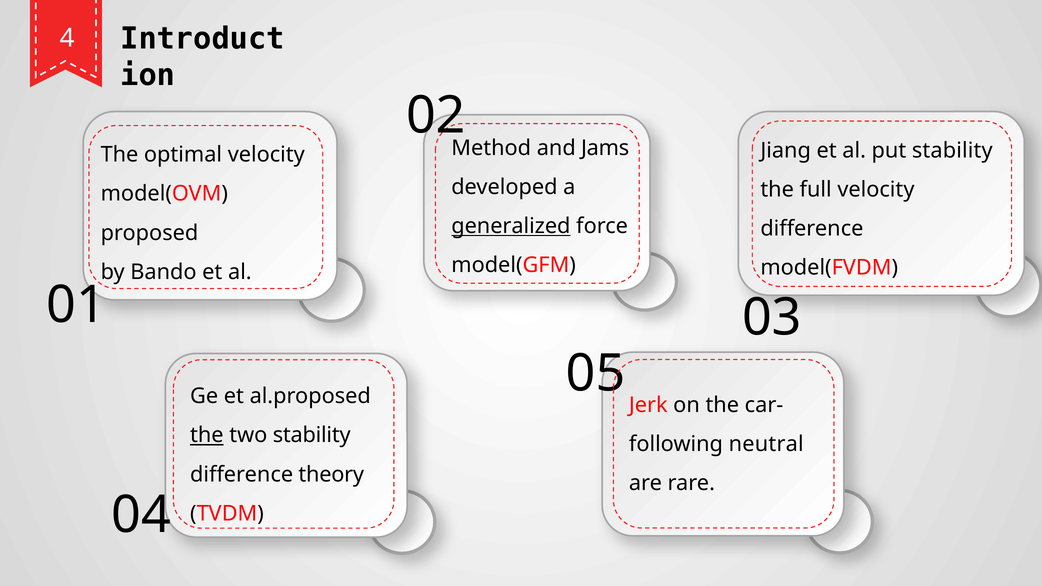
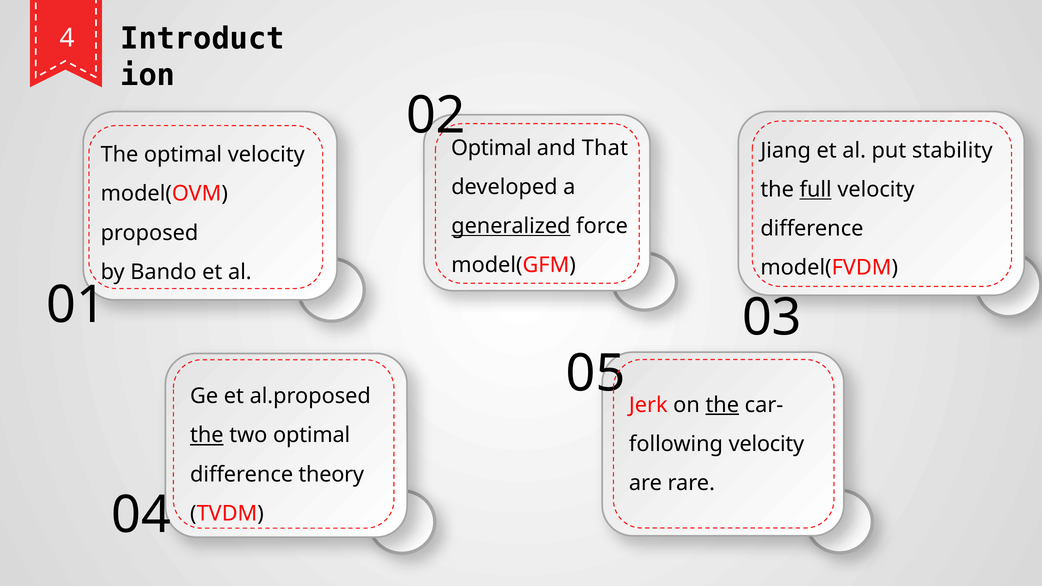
Method at (491, 148): Method -> Optimal
Jams: Jams -> That
full underline: none -> present
the at (722, 405) underline: none -> present
two stability: stability -> optimal
neutral at (766, 444): neutral -> velocity
